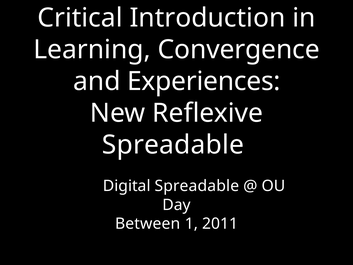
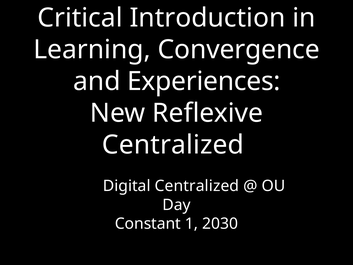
Spreadable at (173, 145): Spreadable -> Centralized
Digital Spreadable: Spreadable -> Centralized
Between: Between -> Constant
2011: 2011 -> 2030
